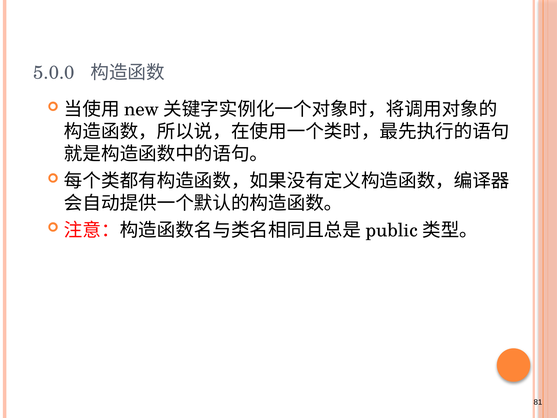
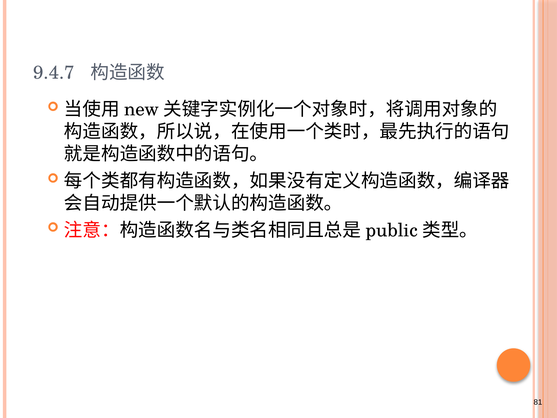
5.0.0: 5.0.0 -> 9.4.7
